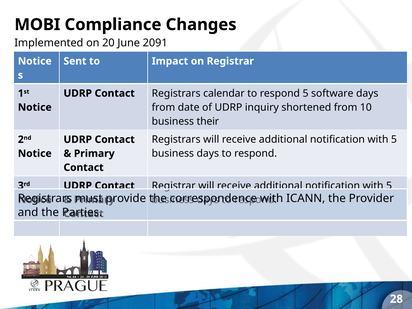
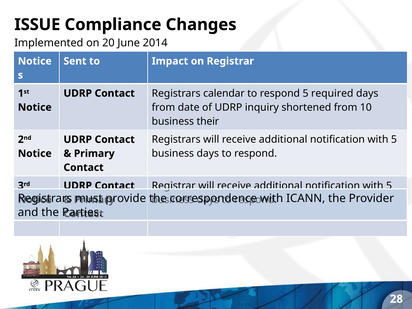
MOBI: MOBI -> ISSUE
2091: 2091 -> 2014
software: software -> required
